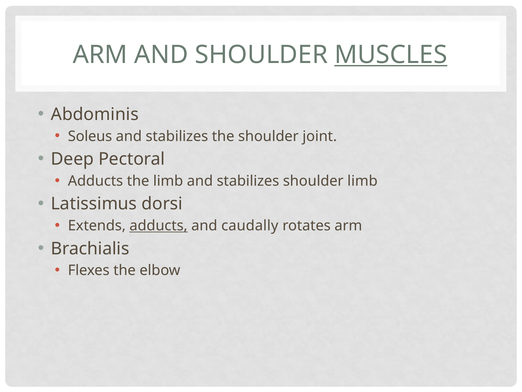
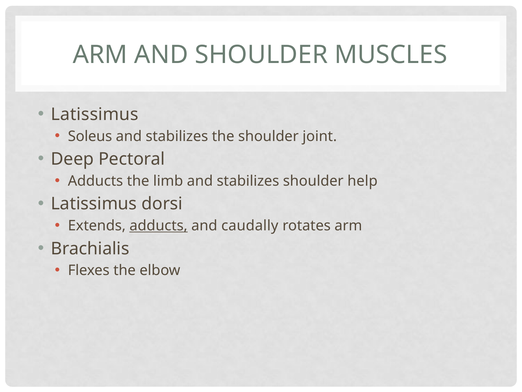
MUSCLES underline: present -> none
Abdominis at (95, 114): Abdominis -> Latissimus
shoulder limb: limb -> help
